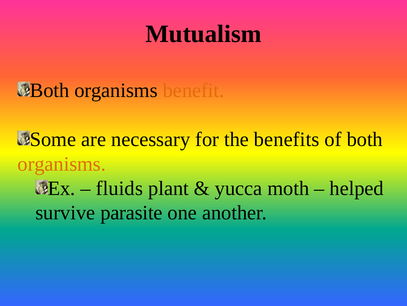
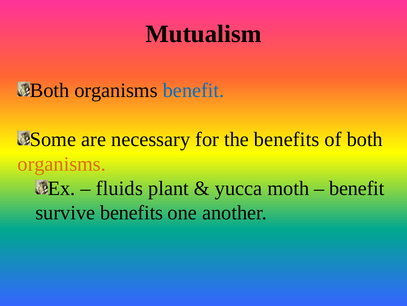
benefit at (194, 90) colour: orange -> blue
helped at (357, 188): helped -> benefit
survive parasite: parasite -> benefits
